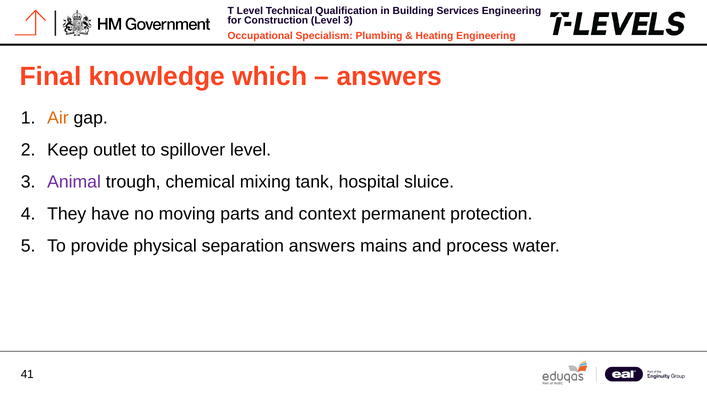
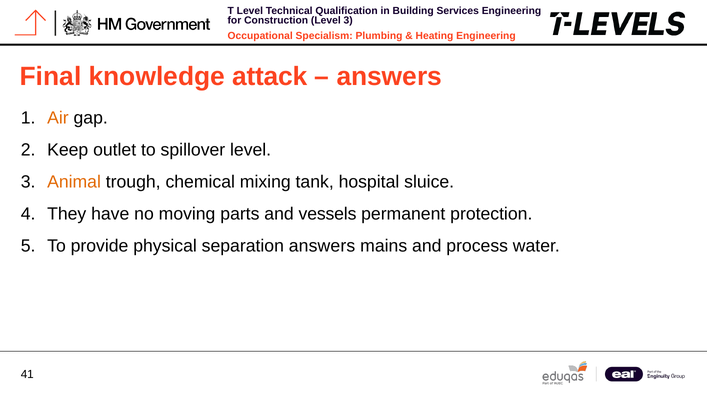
which: which -> attack
Animal colour: purple -> orange
context: context -> vessels
